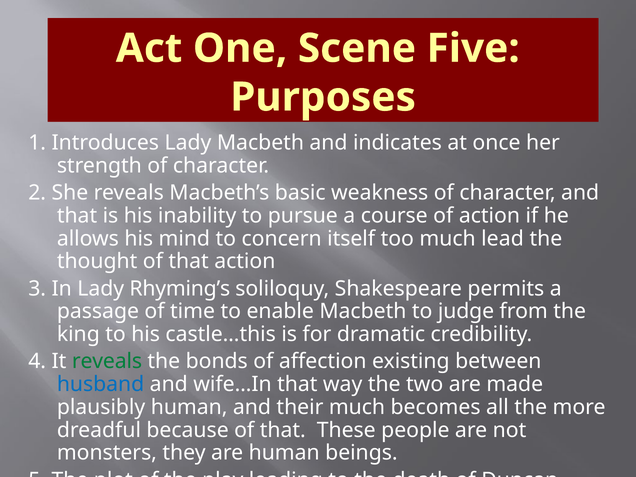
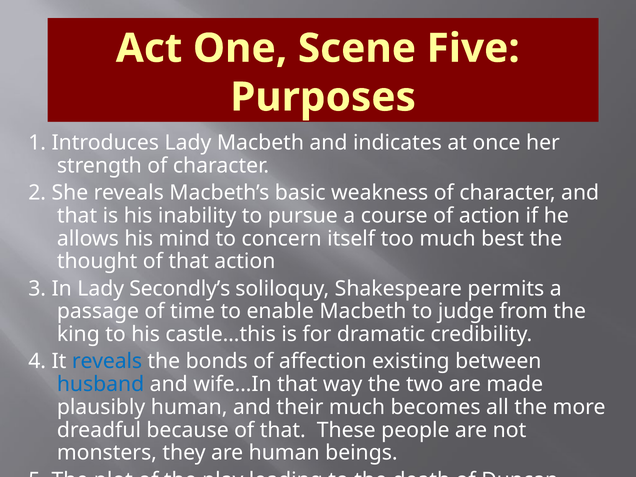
lead: lead -> best
Rhyming’s: Rhyming’s -> Secondly’s
reveals at (107, 361) colour: green -> blue
